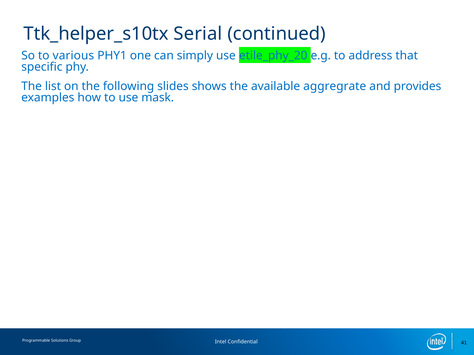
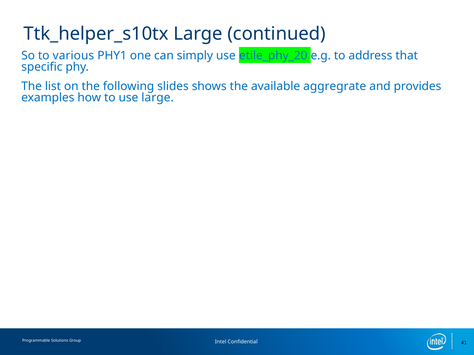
Ttk_helper_s10tx Serial: Serial -> Large
use mask: mask -> large
